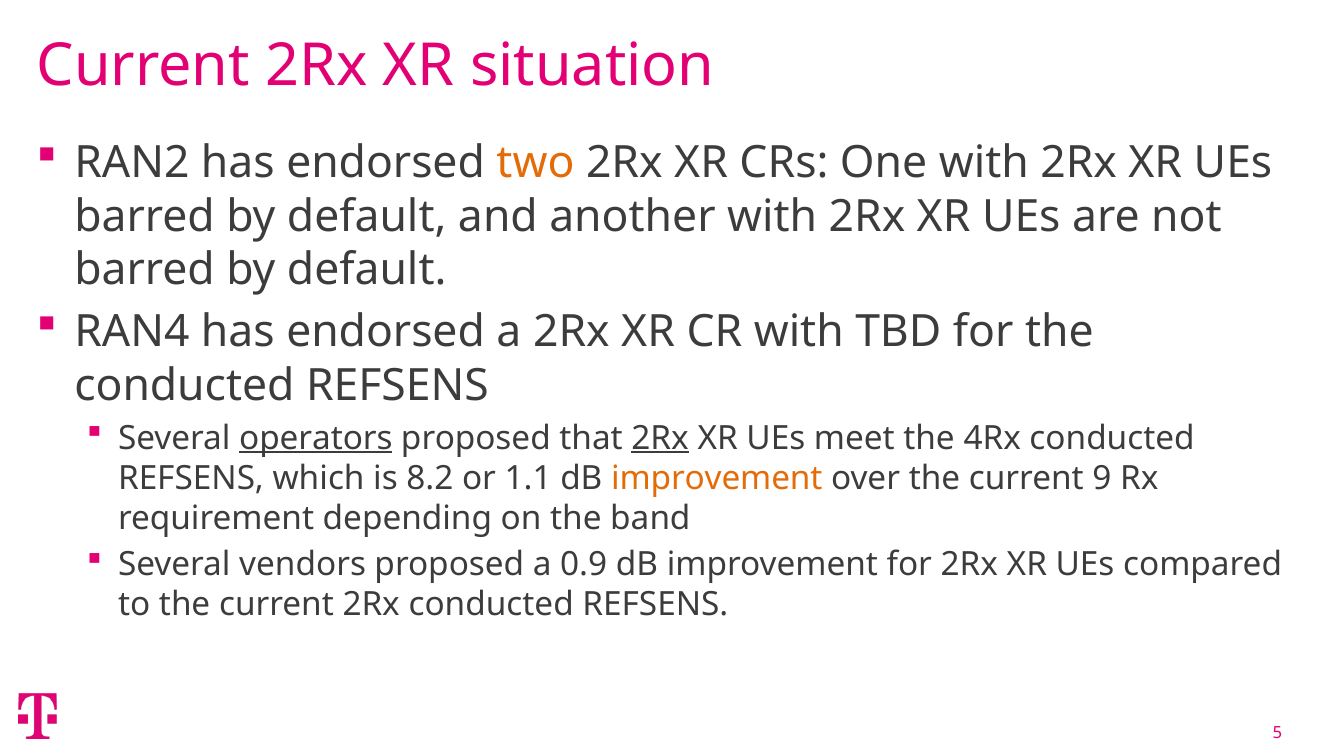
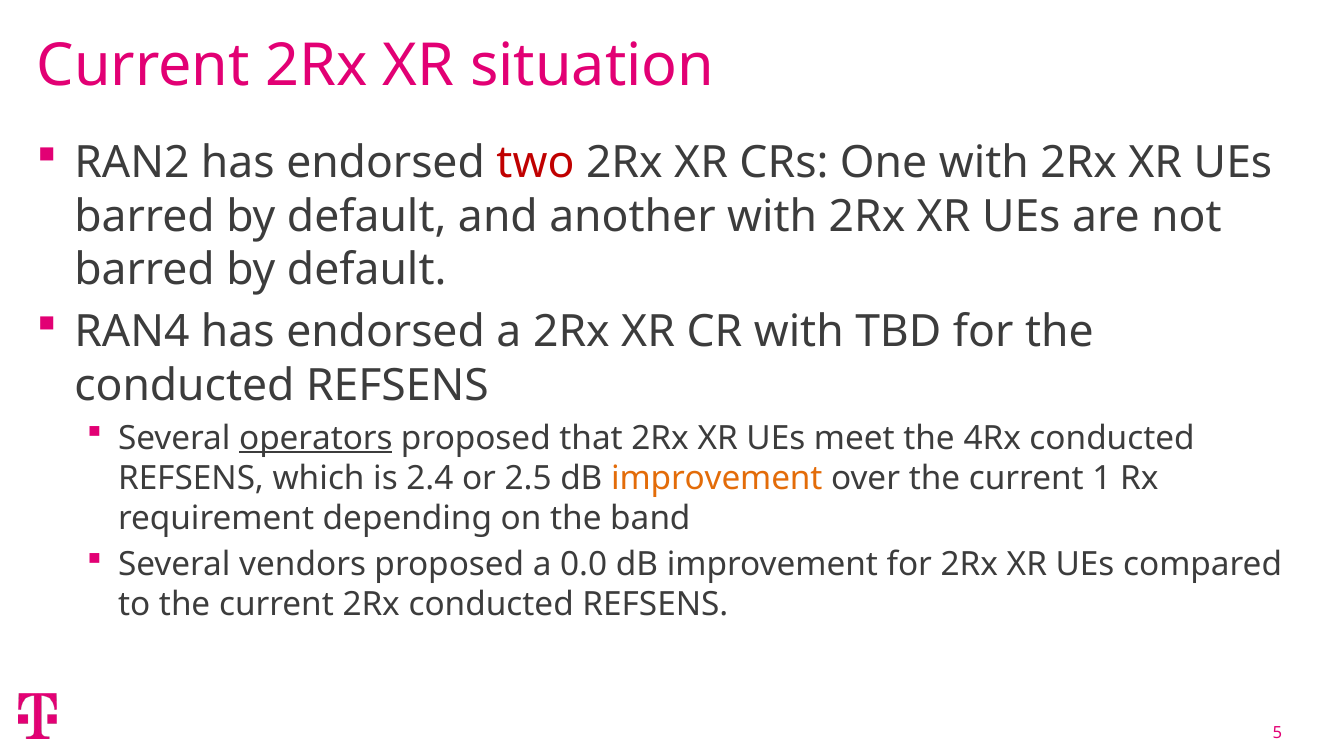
two colour: orange -> red
2Rx at (660, 438) underline: present -> none
8.2: 8.2 -> 2.4
1.1: 1.1 -> 2.5
9: 9 -> 1
0.9: 0.9 -> 0.0
